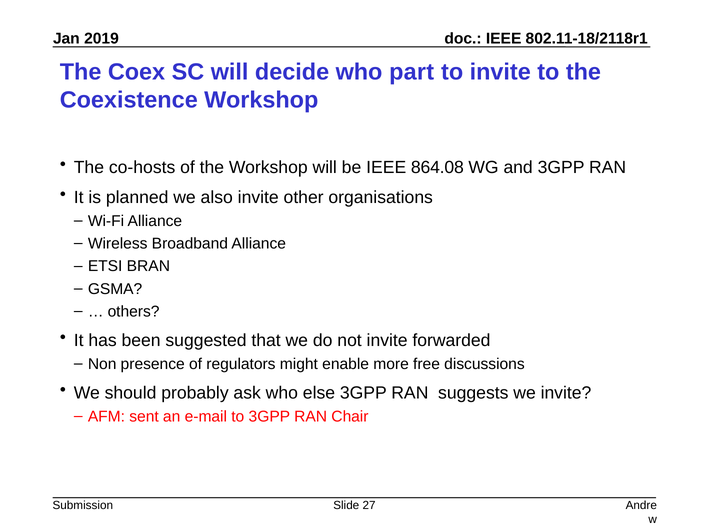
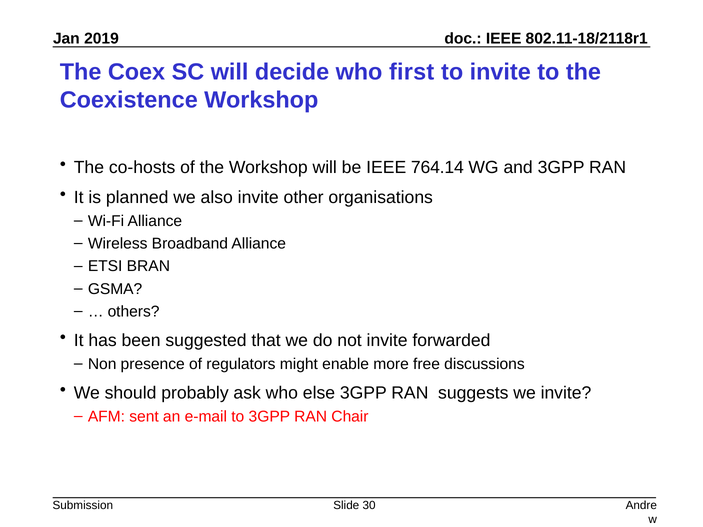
part: part -> first
864.08: 864.08 -> 764.14
27: 27 -> 30
